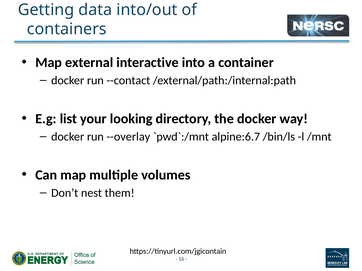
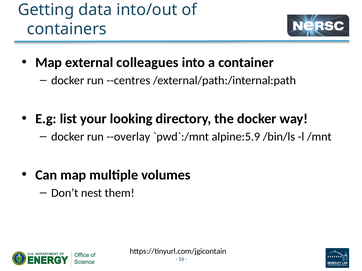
interactive: interactive -> colleagues
--contact: --contact -> --centres
alpine:6.7: alpine:6.7 -> alpine:5.9
